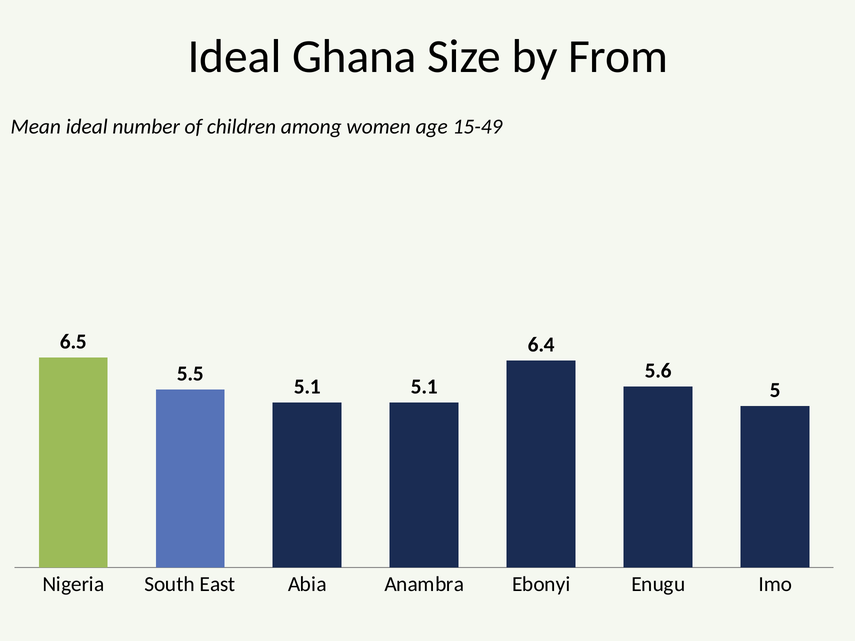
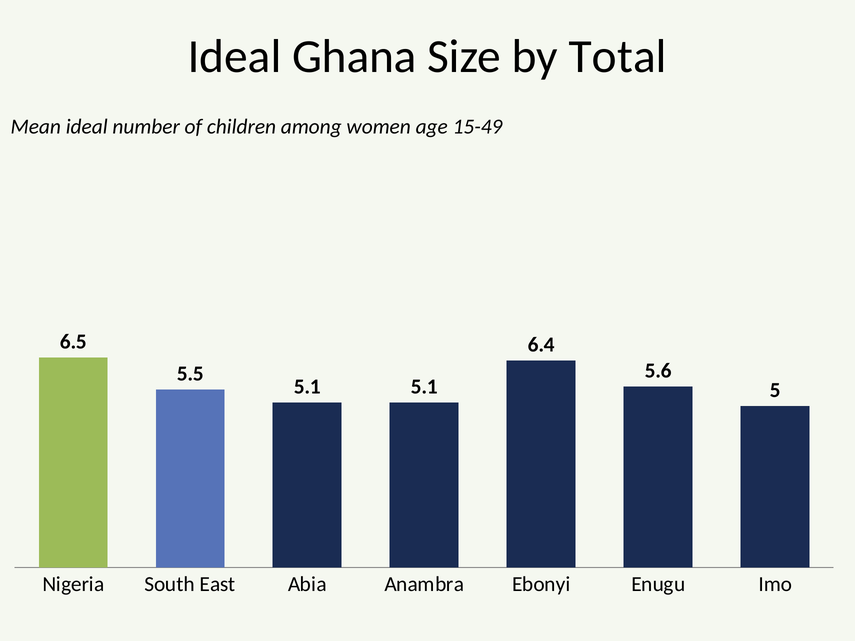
From: From -> Total
